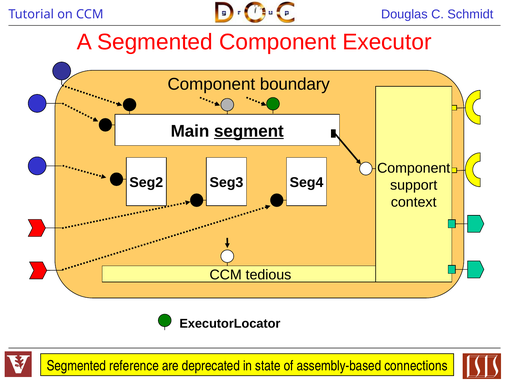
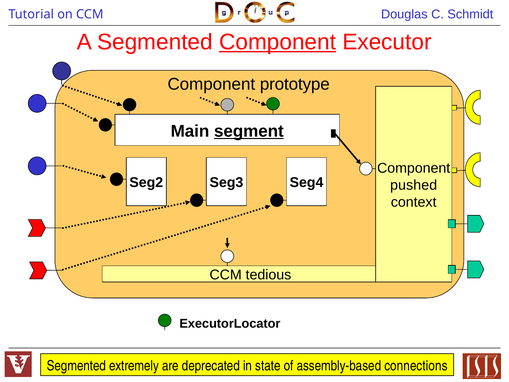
Component at (278, 42) underline: none -> present
boundary: boundary -> prototype
support: support -> pushed
reference: reference -> extremely
